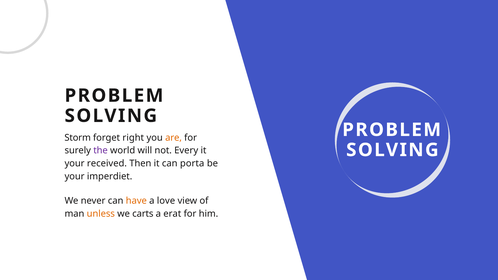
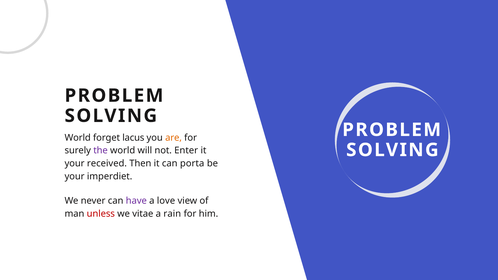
Storm at (78, 138): Storm -> World
right: right -> lacus
Every: Every -> Enter
have colour: orange -> purple
unless colour: orange -> red
carts: carts -> vitae
erat: erat -> rain
